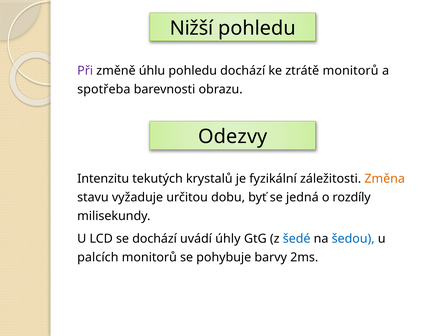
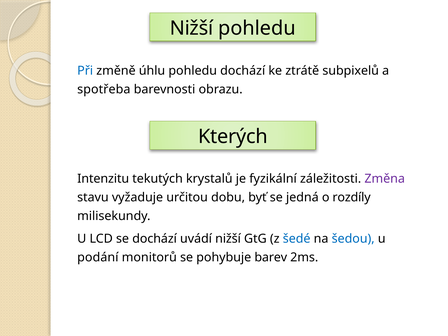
Při colour: purple -> blue
monitorů at (351, 71): monitorů -> subpixelů
Odezvy: Odezvy -> Kterých
Změna colour: orange -> purple
uvádí úhly: úhly -> nižší
palcích: palcích -> podání
barvy: barvy -> barev
